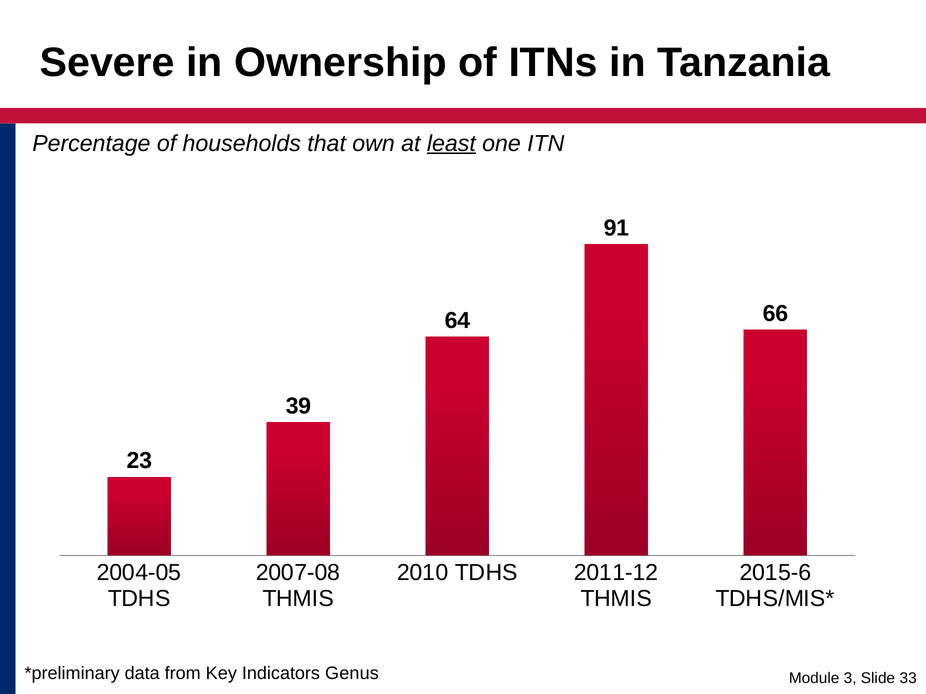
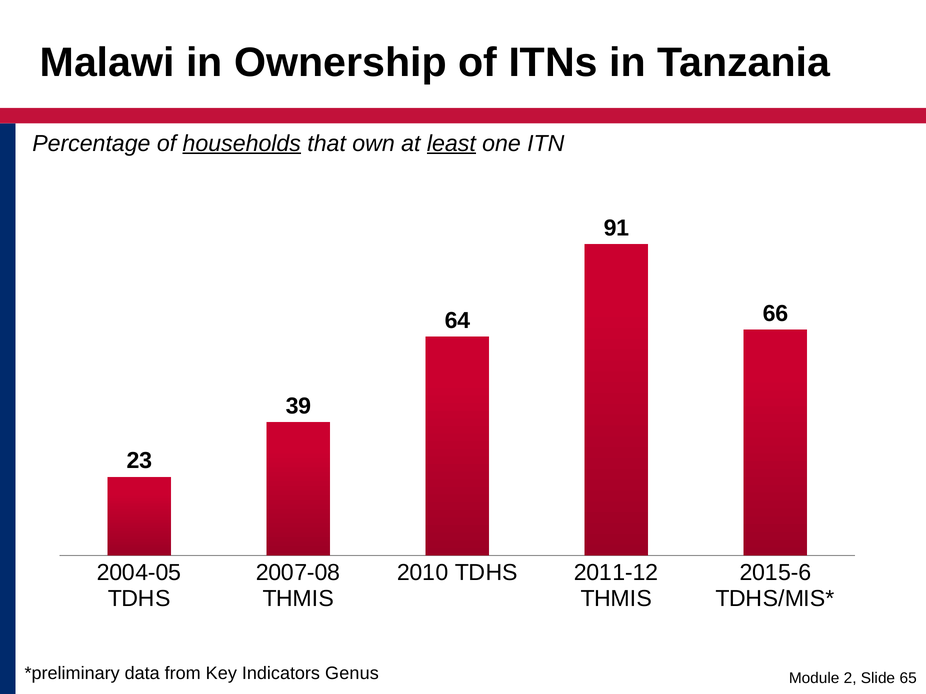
Severe: Severe -> Malawi
households underline: none -> present
3: 3 -> 2
33: 33 -> 65
